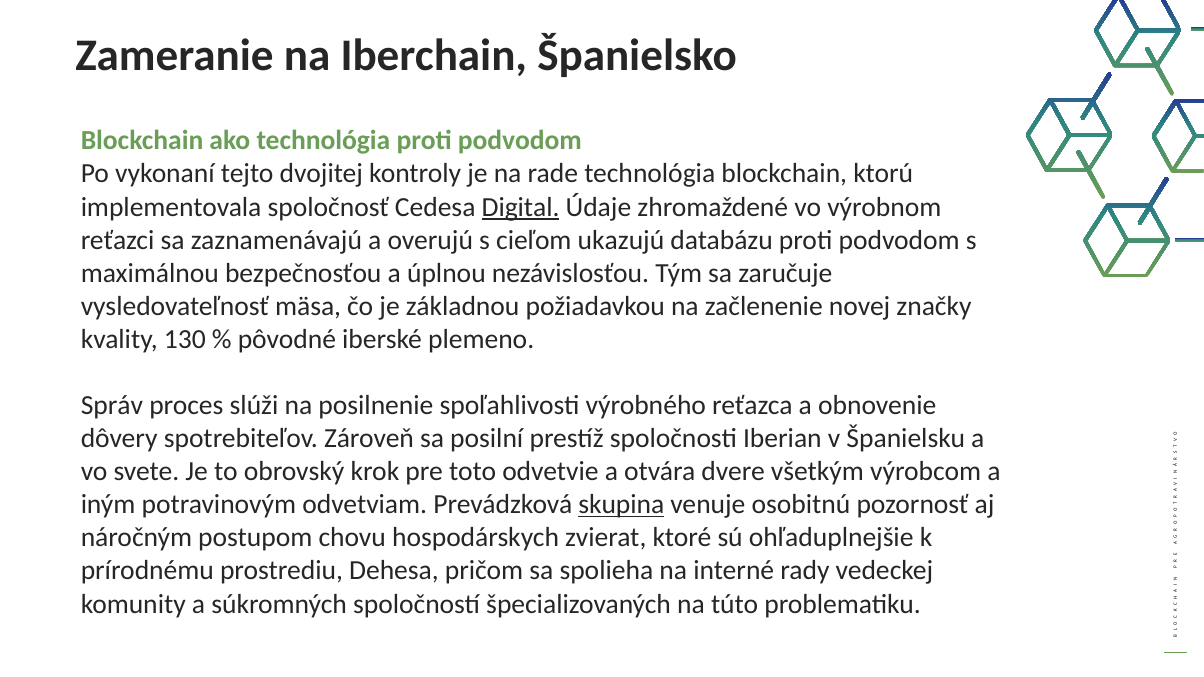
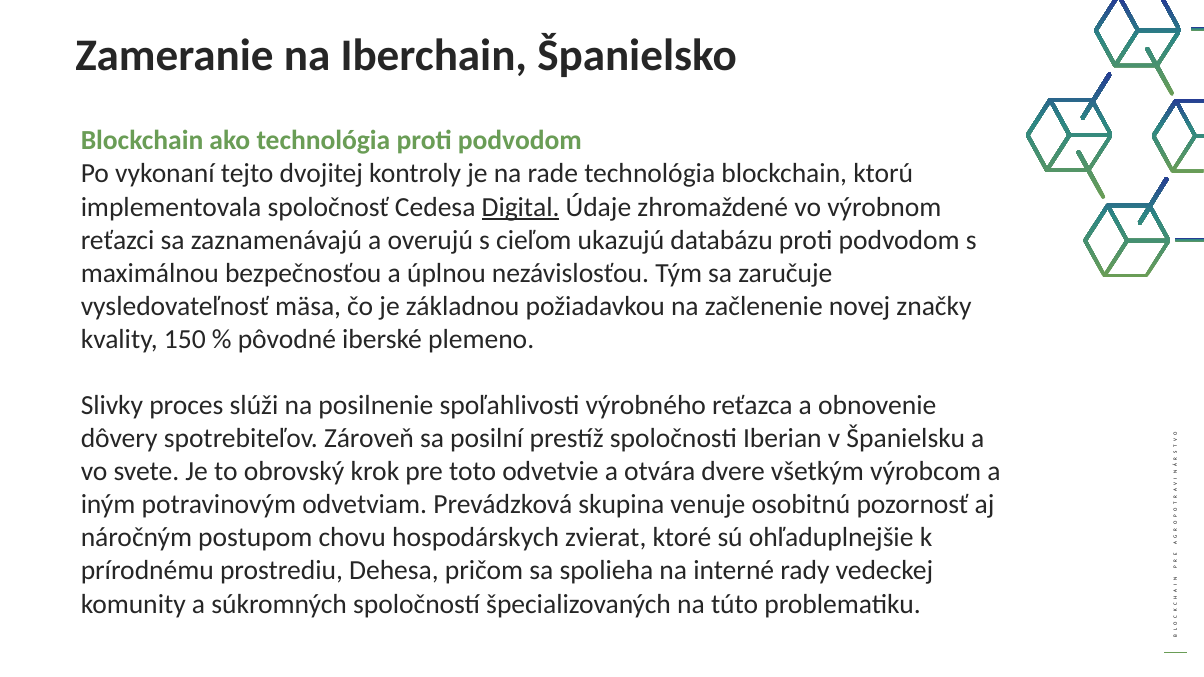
130: 130 -> 150
Správ: Správ -> Slivky
skupina underline: present -> none
